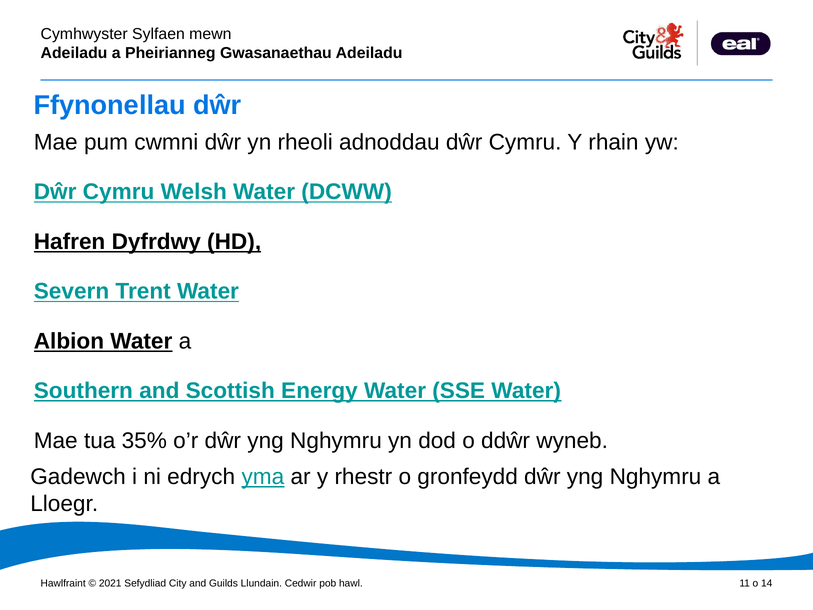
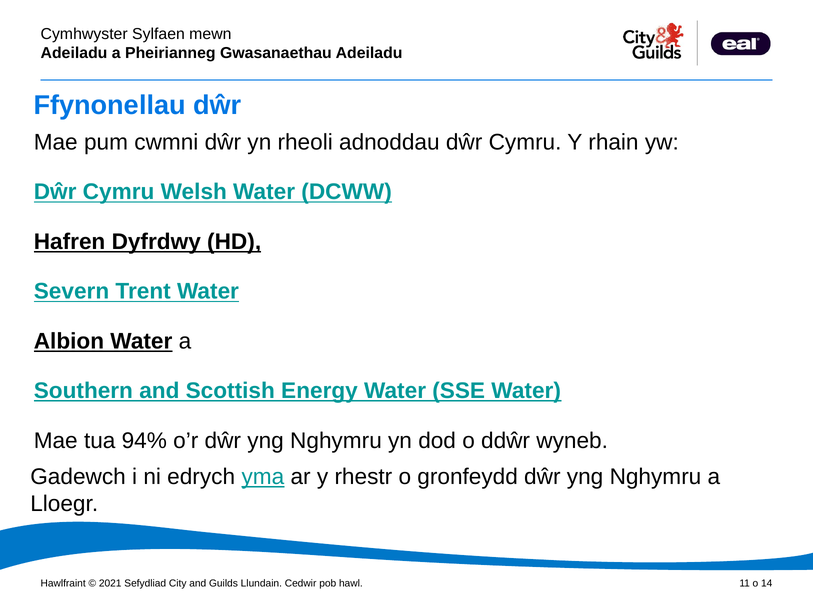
35%: 35% -> 94%
